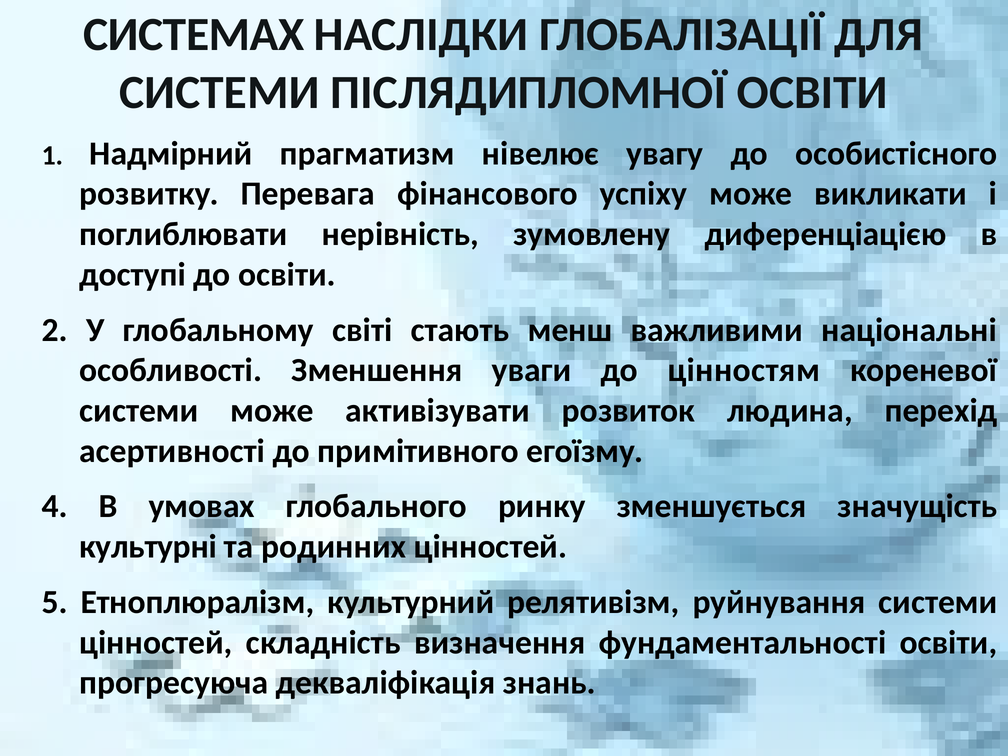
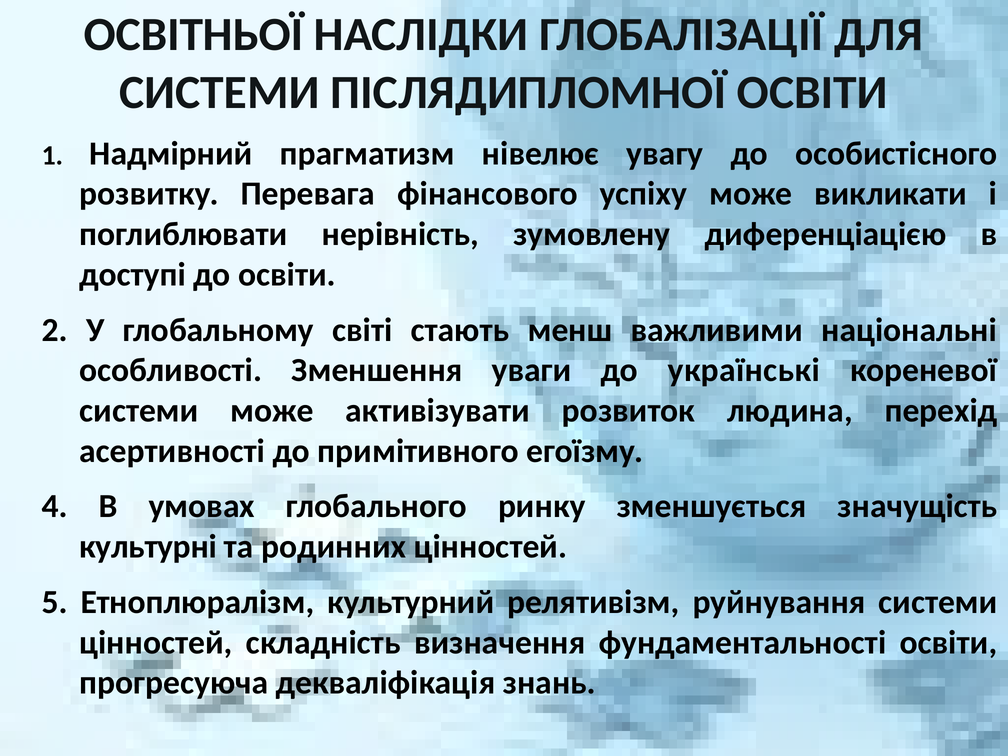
СИСТЕМАХ: СИСТЕМАХ -> ОСВІТНЬОЇ
цінностям: цінностям -> українські
